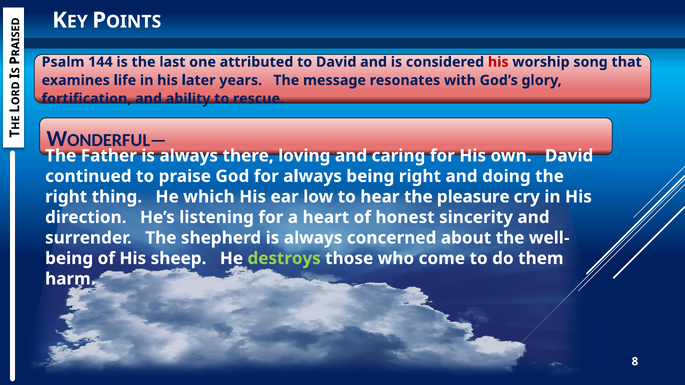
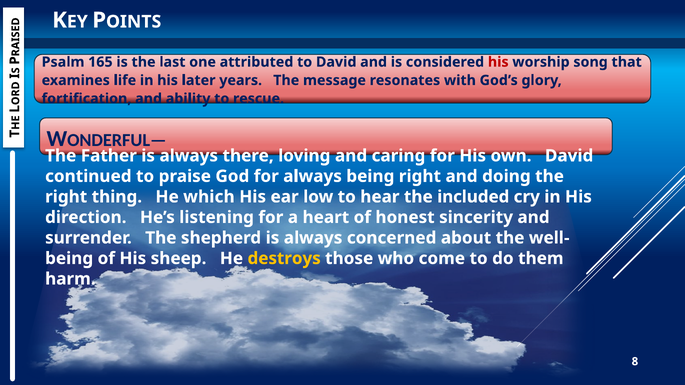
144: 144 -> 165
pleasure: pleasure -> included
destroys colour: light green -> yellow
